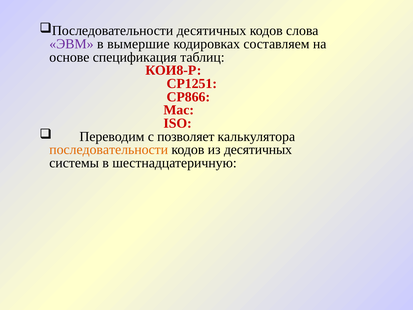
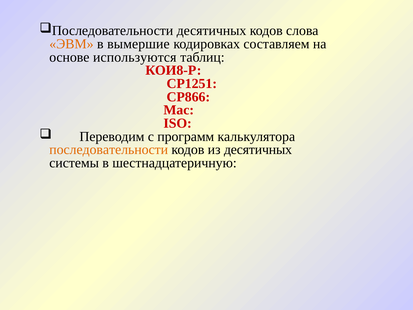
ЭВМ colour: purple -> orange
спецификация: спецификация -> используются
позволяет: позволяет -> программ
